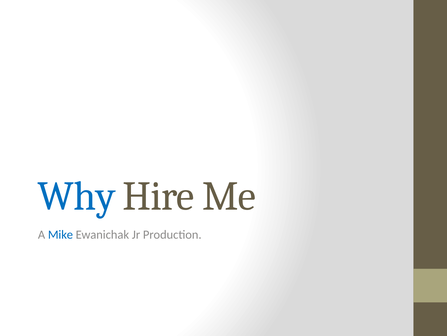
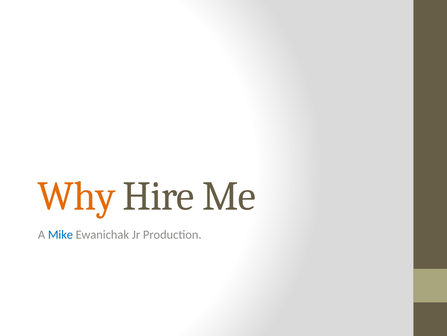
Why colour: blue -> orange
